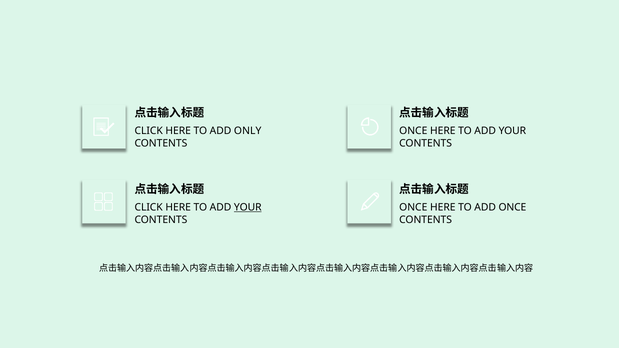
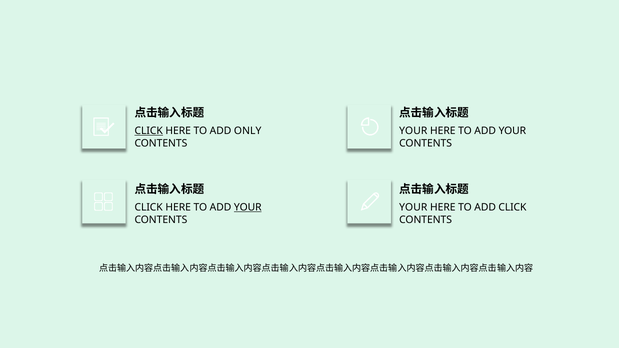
CLICK at (149, 131) underline: none -> present
ONCE at (413, 131): ONCE -> YOUR
ONCE at (413, 208): ONCE -> YOUR
ADD ONCE: ONCE -> CLICK
